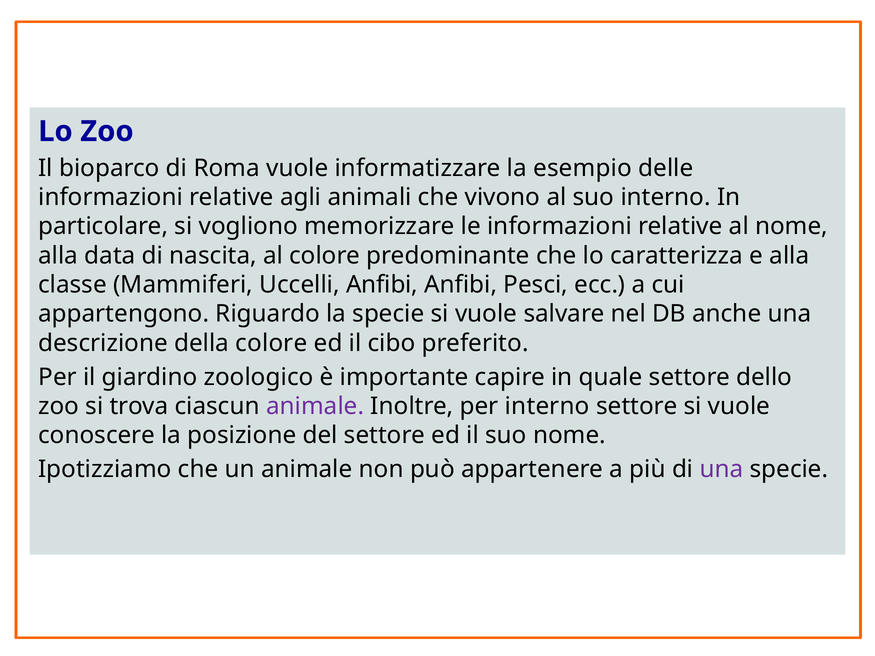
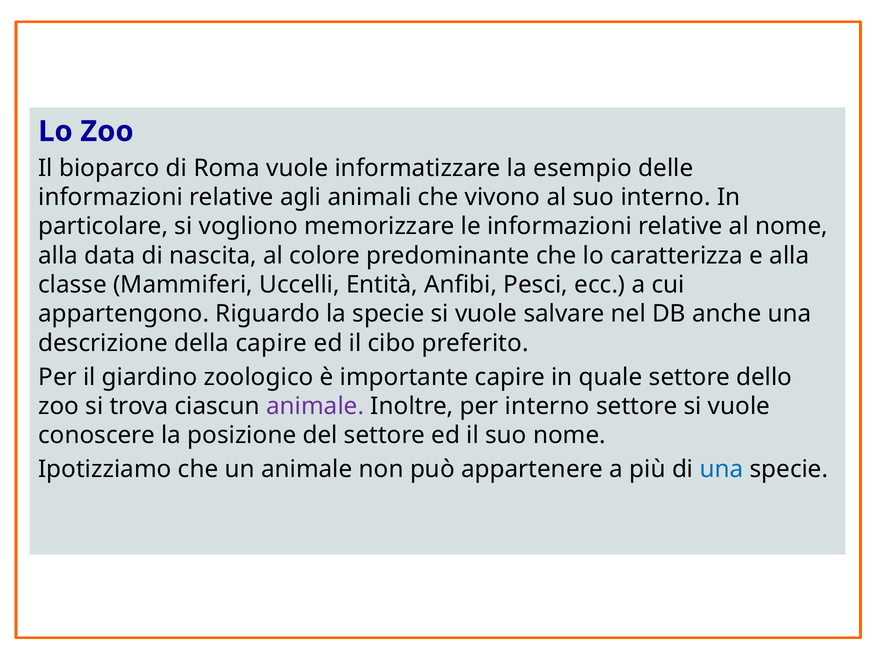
Uccelli Anfibi: Anfibi -> Entità
della colore: colore -> capire
una at (721, 470) colour: purple -> blue
